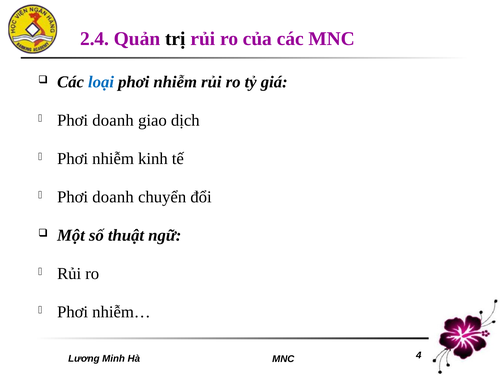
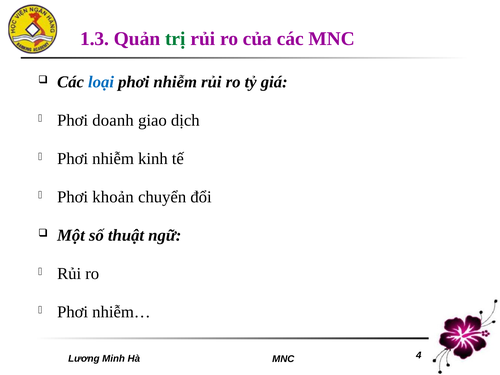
2.4: 2.4 -> 1.3
trị colour: black -> green
doanh at (113, 197): doanh -> khoản
